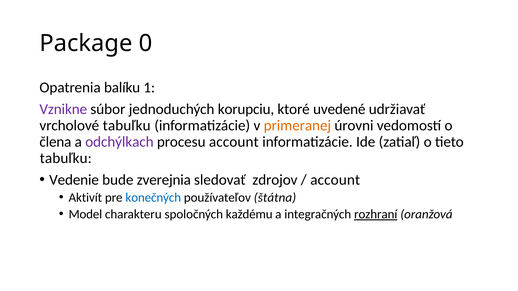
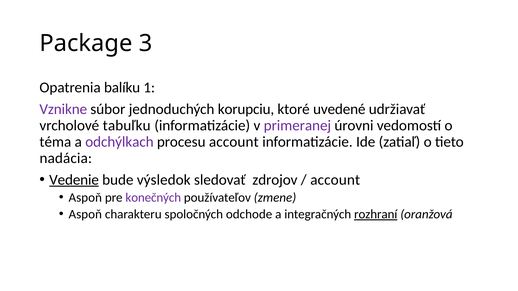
0: 0 -> 3
primeranej colour: orange -> purple
člena: člena -> téma
tabuľku at (66, 158): tabuľku -> nadácia
Vedenie underline: none -> present
zverejnia: zverejnia -> výsledok
Aktivít at (85, 198): Aktivít -> Aspoň
konečných colour: blue -> purple
štátna: štátna -> zmene
Model at (85, 215): Model -> Aspoň
každému: každému -> odchode
